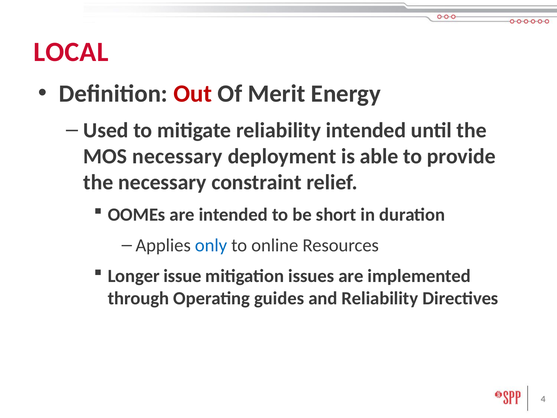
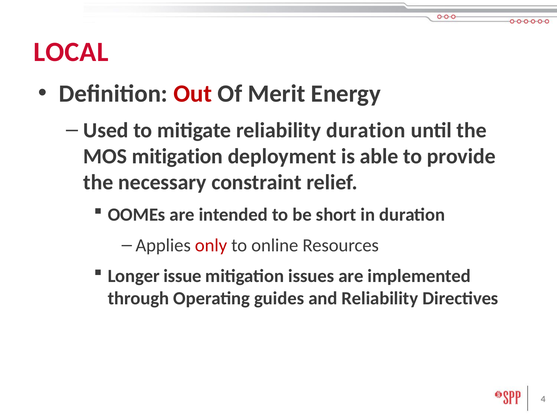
reliability intended: intended -> duration
MOS necessary: necessary -> mitigation
only colour: blue -> red
